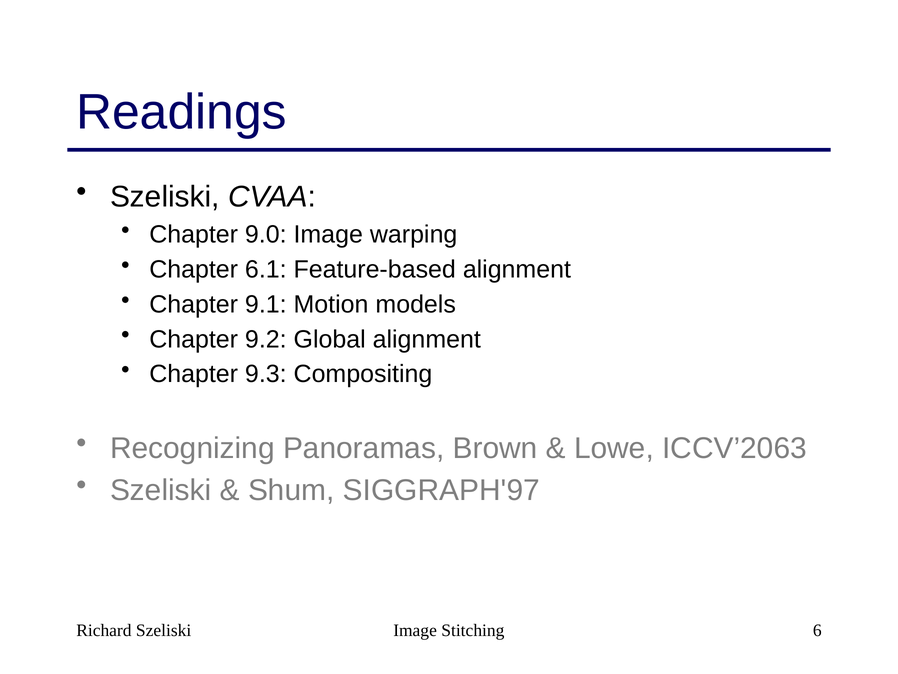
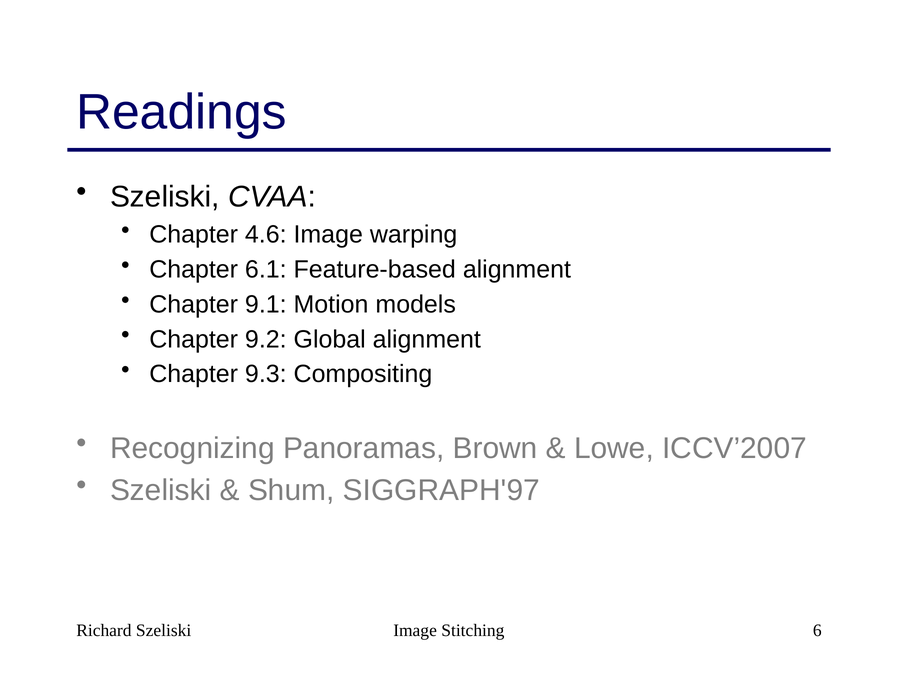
9.0: 9.0 -> 4.6
ICCV’2063: ICCV’2063 -> ICCV’2007
